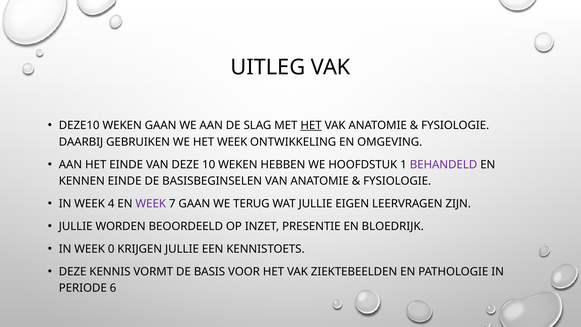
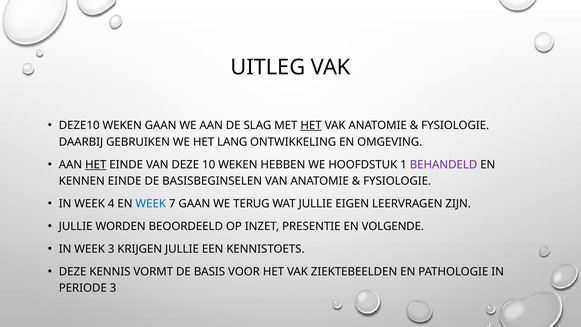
HET WEEK: WEEK -> LANG
HET at (96, 165) underline: none -> present
WEEK at (151, 204) colour: purple -> blue
BLOEDRIJK: BLOEDRIJK -> VOLGENDE
WEEK 0: 0 -> 3
PERIODE 6: 6 -> 3
